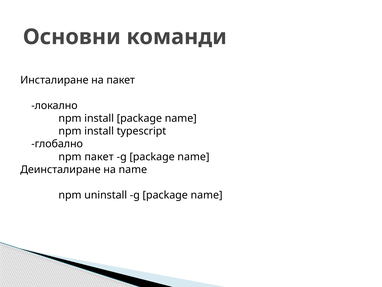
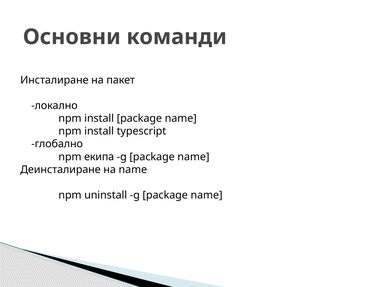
npm пакет: пакет -> екипа
